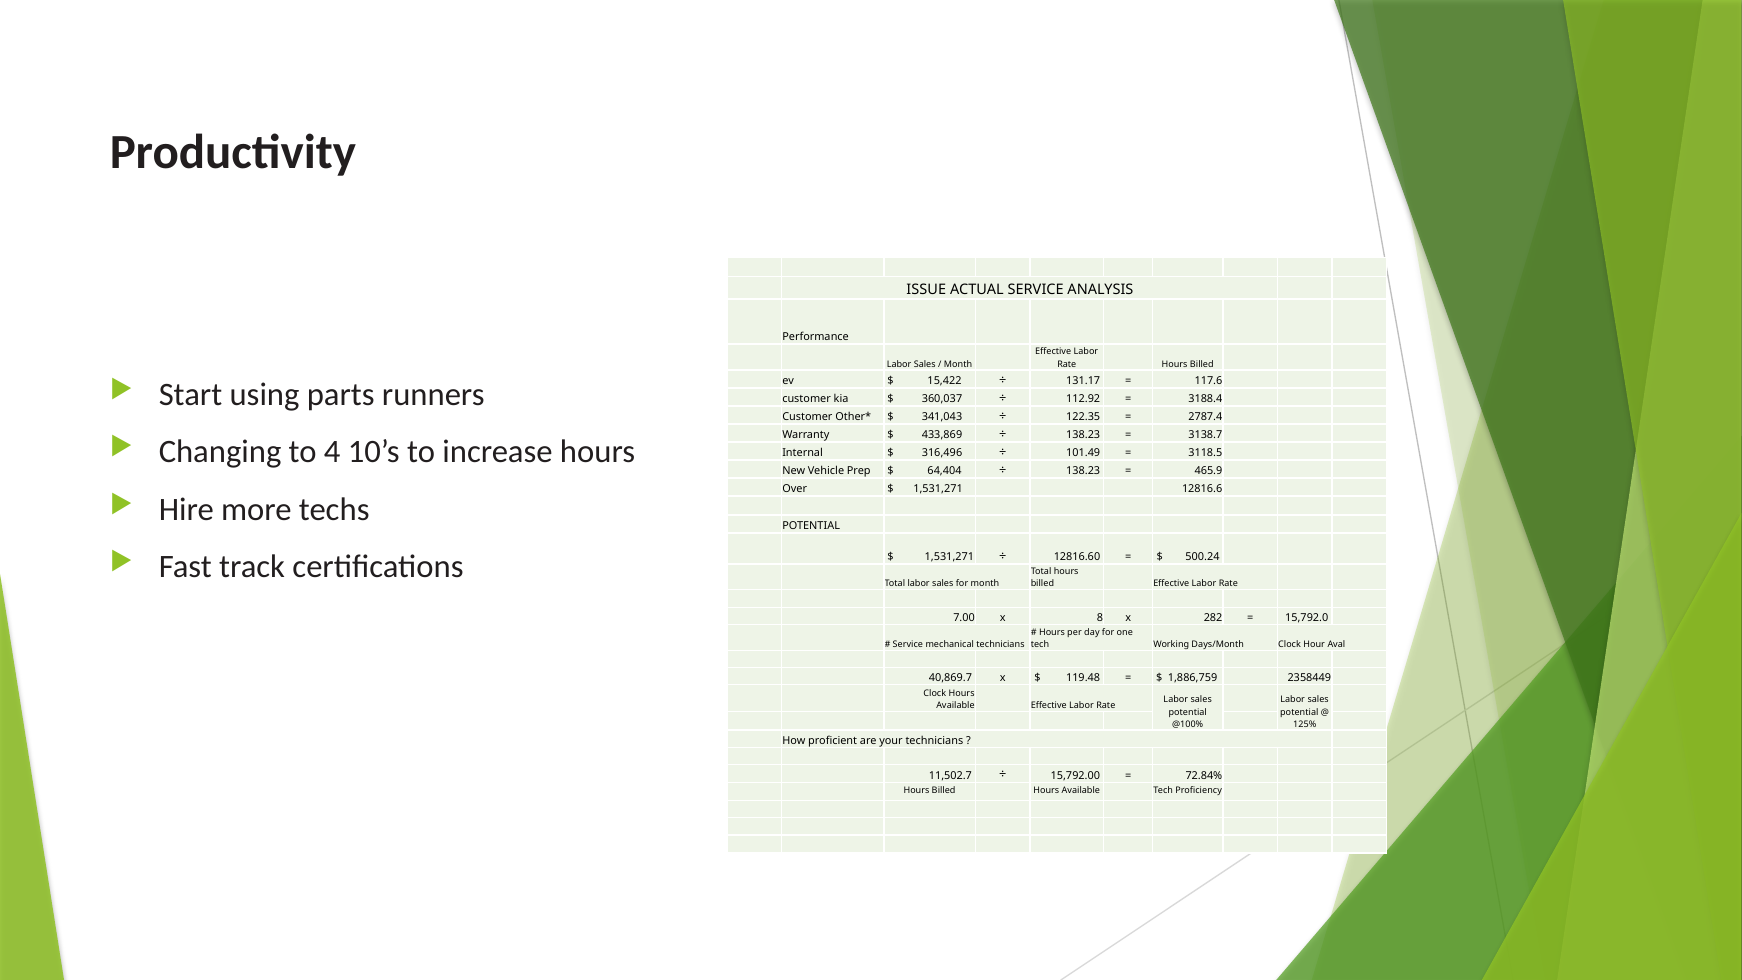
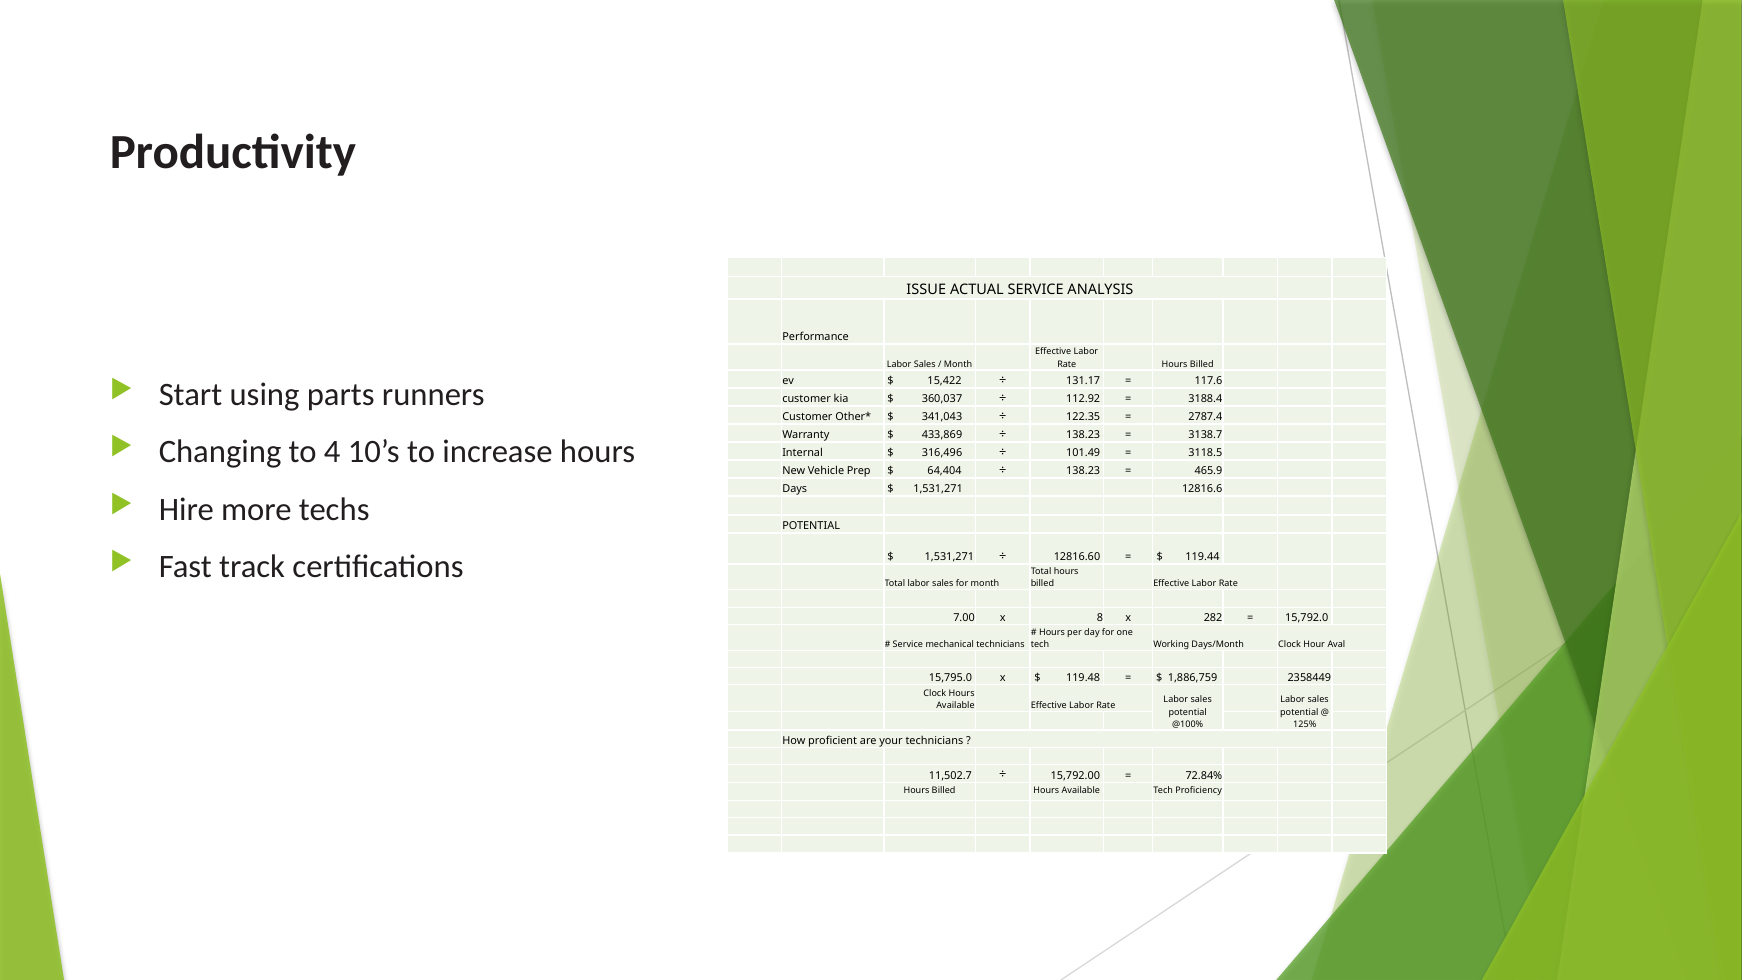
Over: Over -> Days
500.24: 500.24 -> 119.44
40,869.7: 40,869.7 -> 15,795.0
